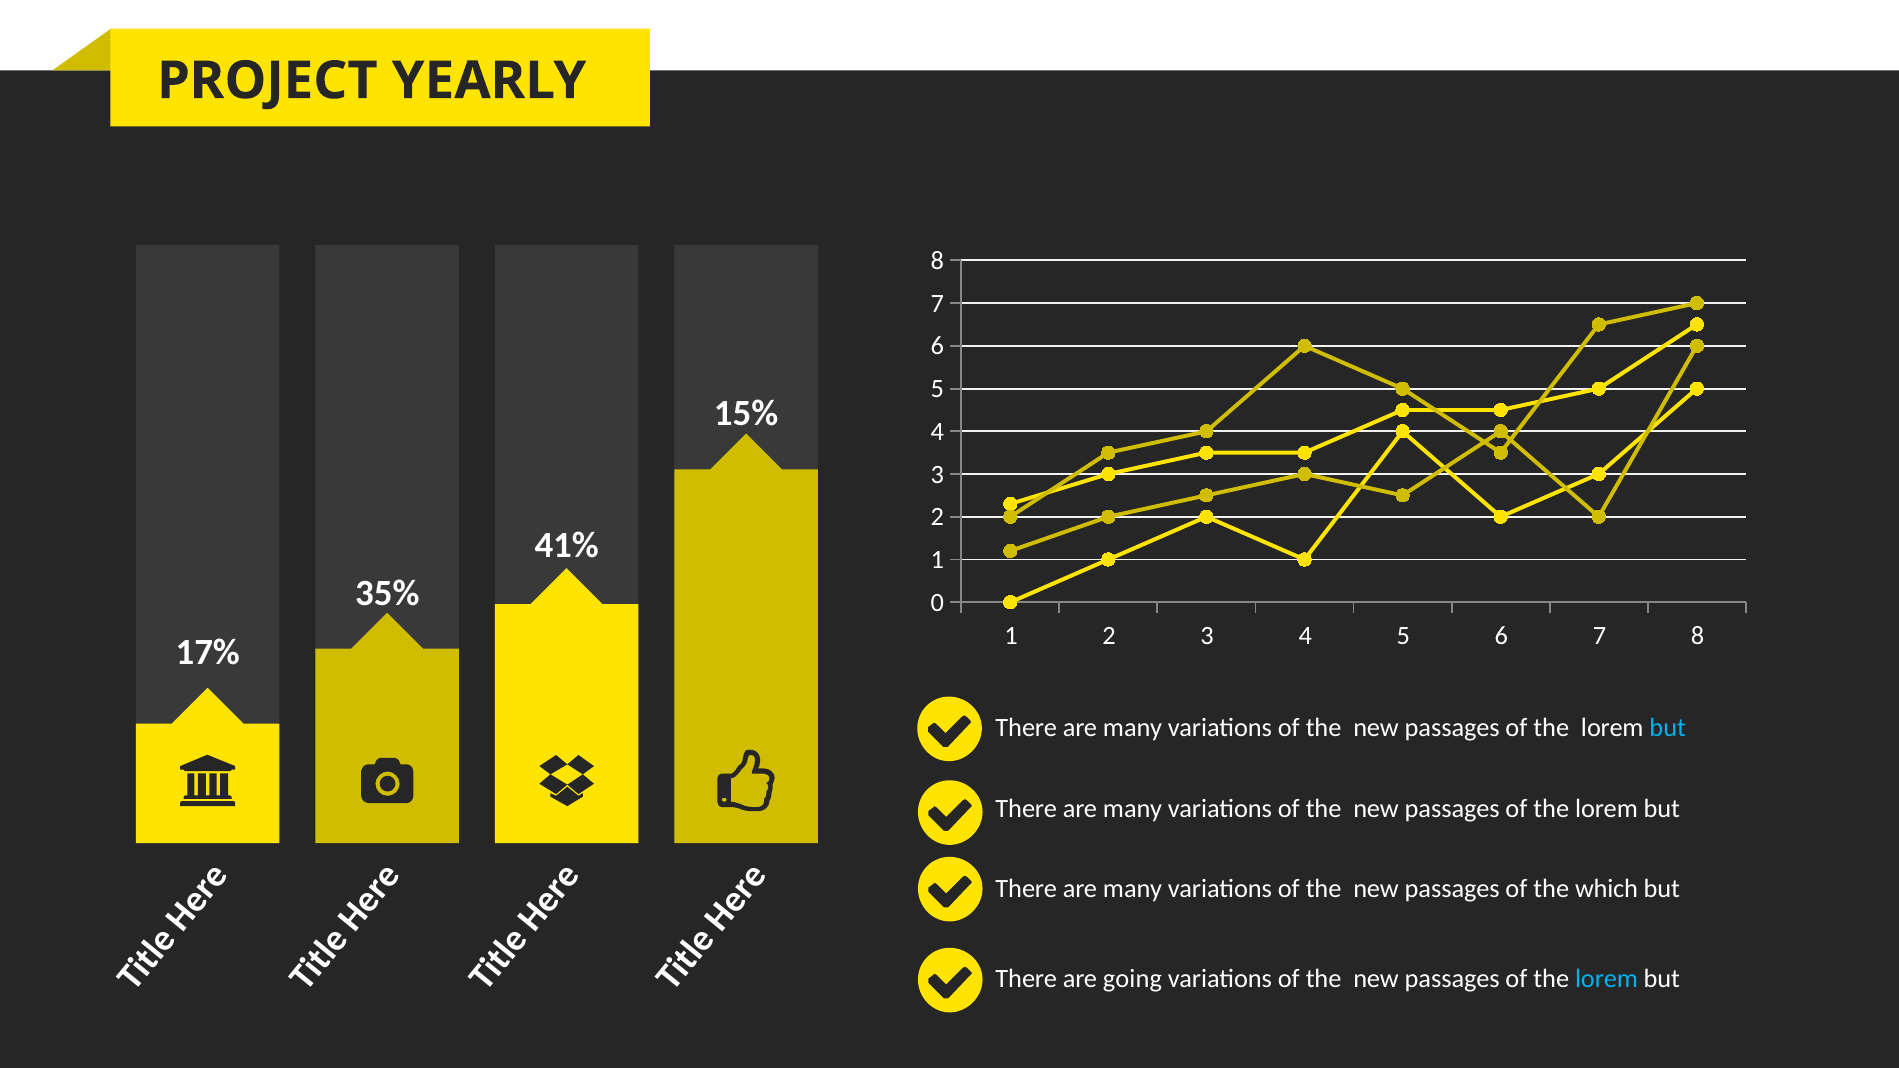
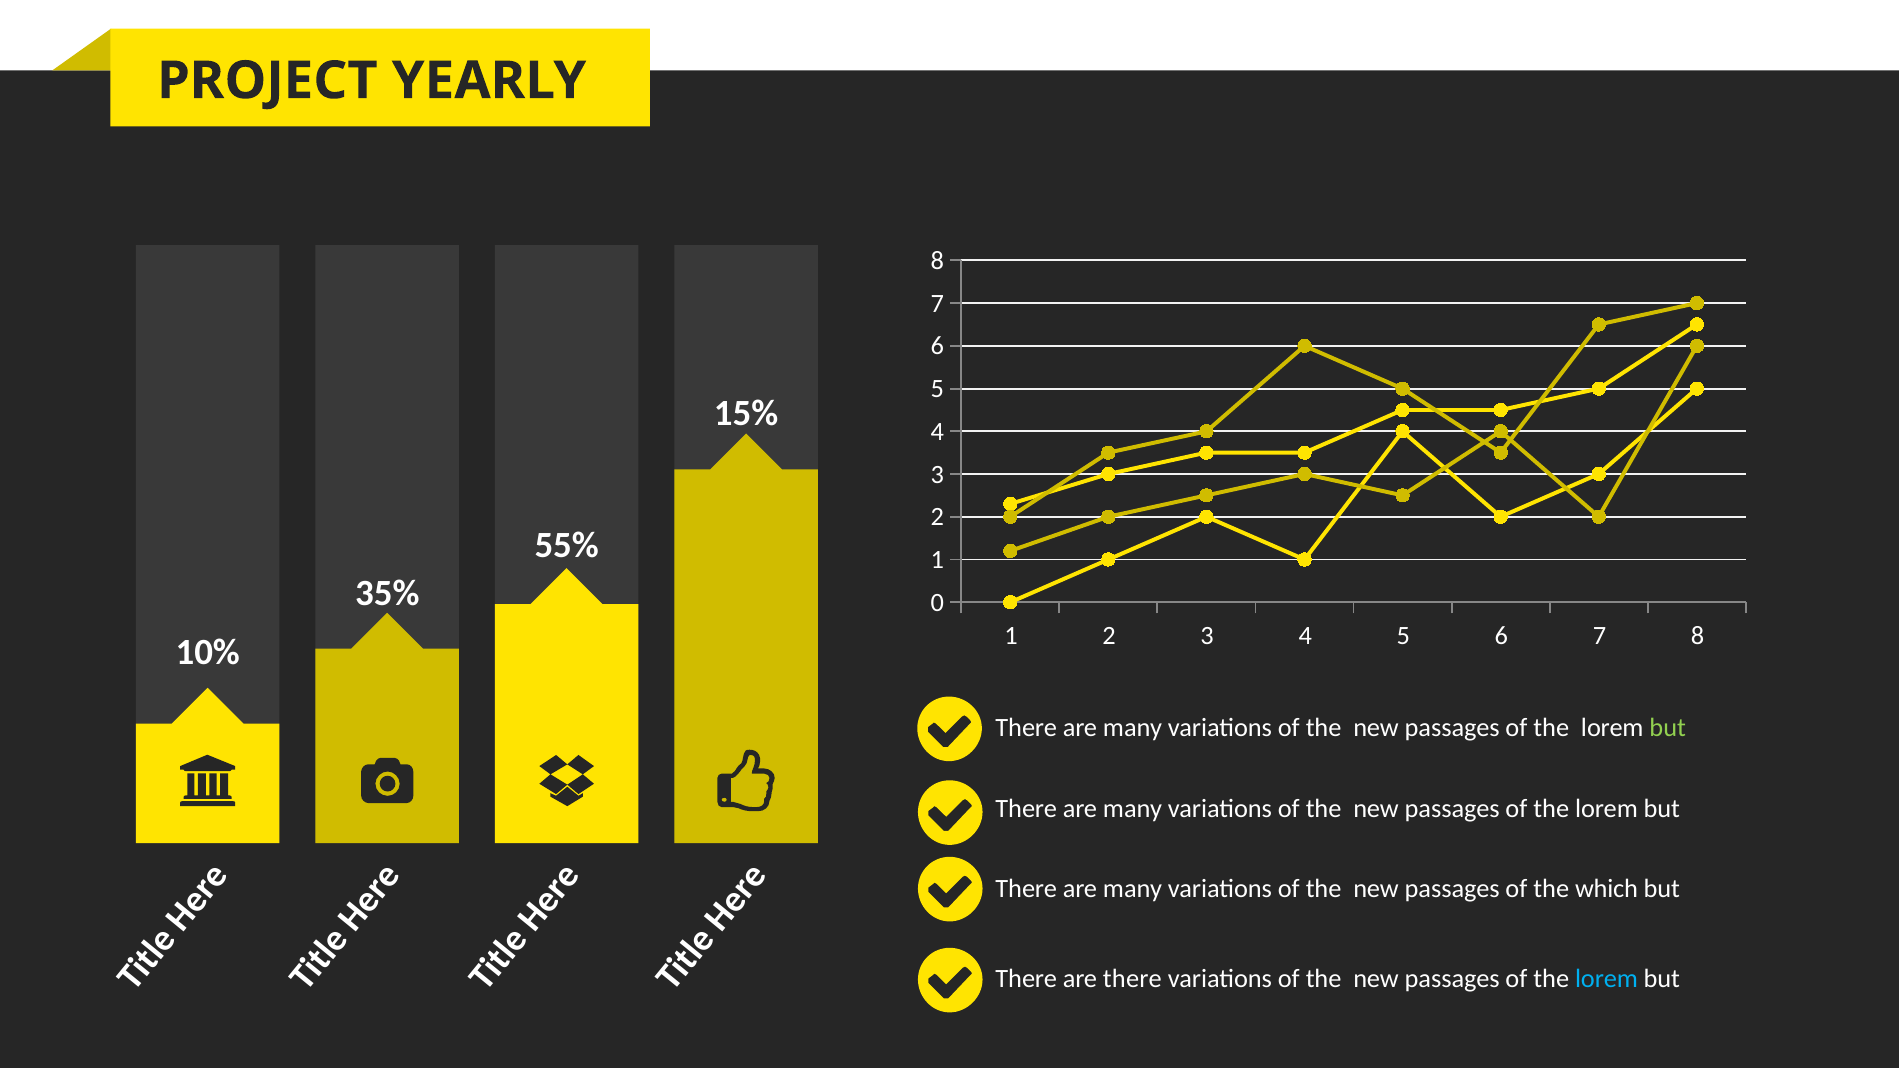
41%: 41% -> 55%
17%: 17% -> 10%
but at (1668, 728) colour: light blue -> light green
are going: going -> there
